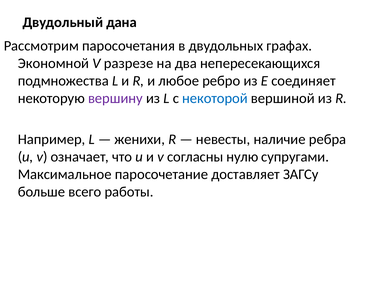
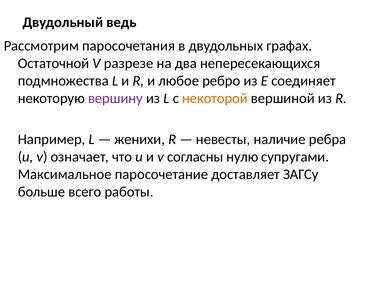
дана: дана -> ведь
Экономной: Экономной -> Остаточной
некоторой colour: blue -> orange
